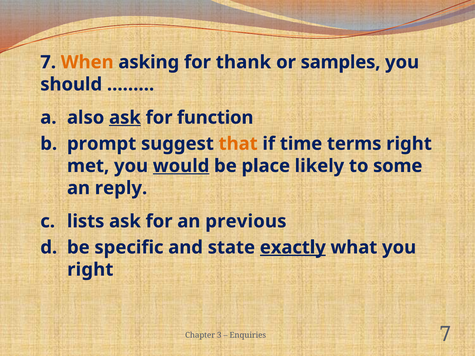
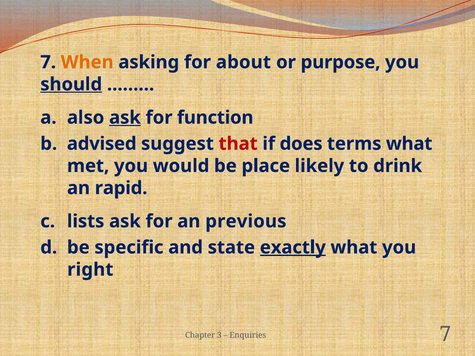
thank: thank -> about
samples: samples -> purpose
should underline: none -> present
prompt: prompt -> advised
that colour: orange -> red
time: time -> does
terms right: right -> what
would underline: present -> none
some: some -> drink
reply: reply -> rapid
